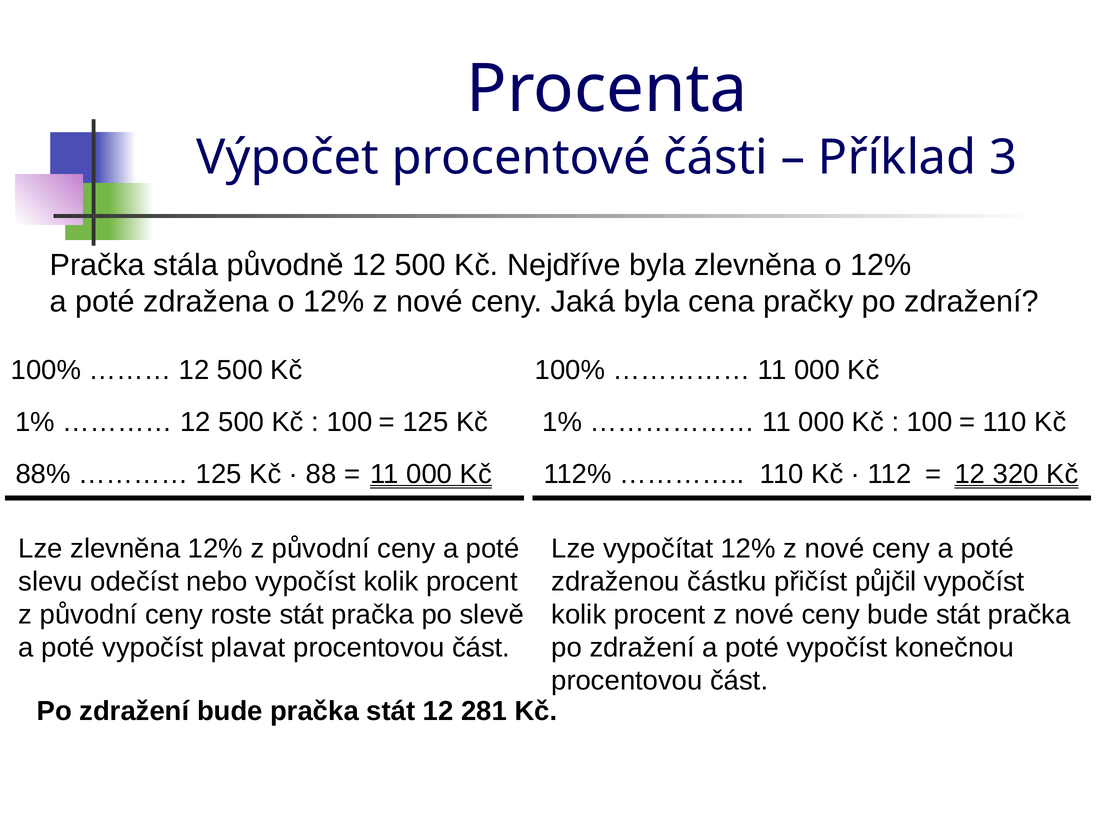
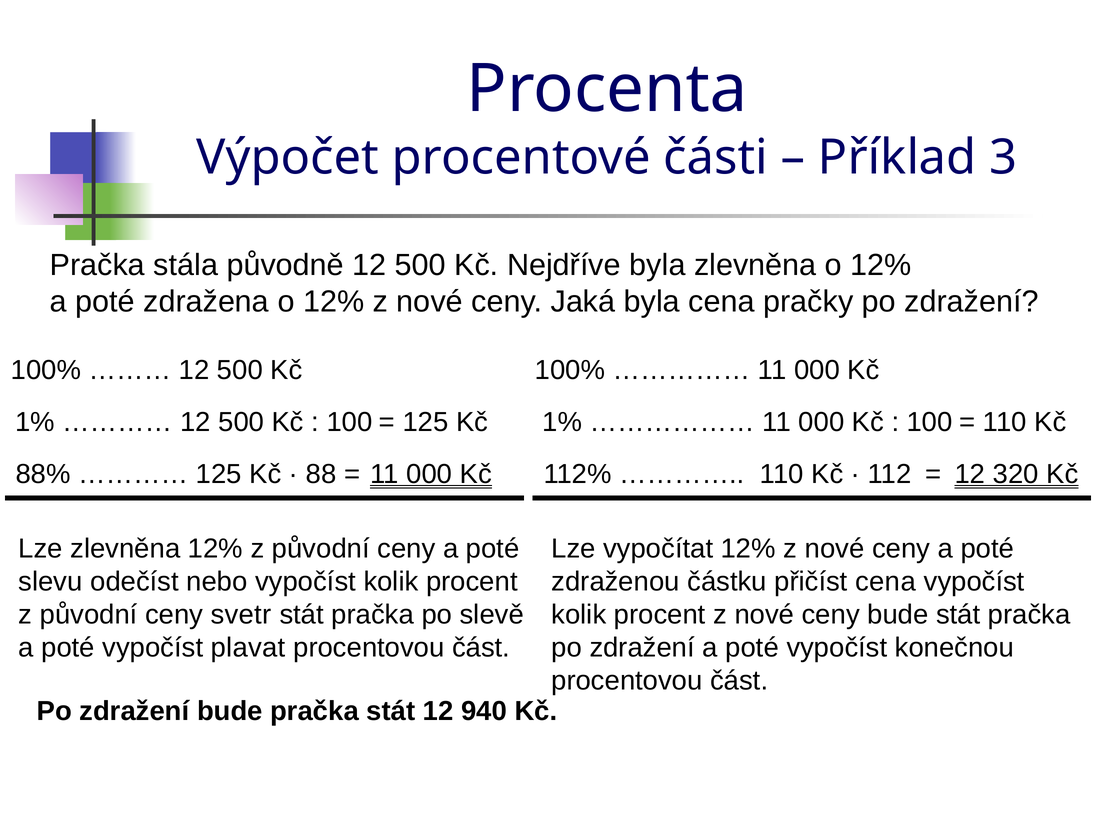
přičíst půjčil: půjčil -> cena
roste: roste -> svetr
281: 281 -> 940
